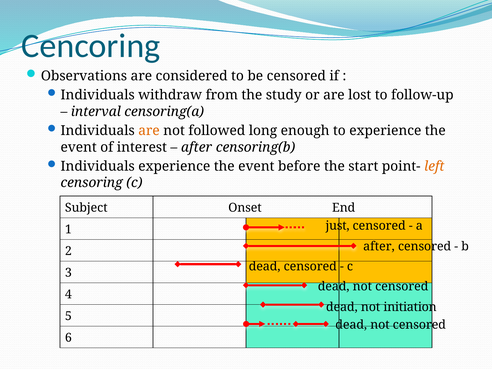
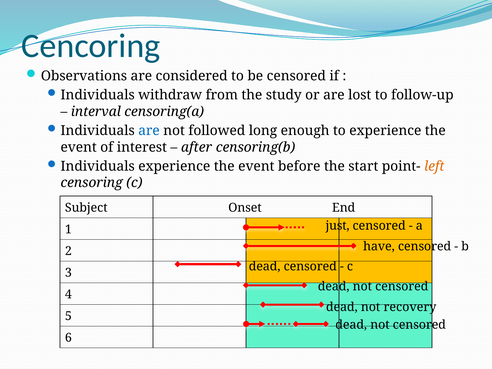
are at (149, 131) colour: orange -> blue
after at (379, 247): after -> have
initiation: initiation -> recovery
